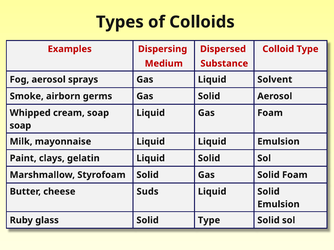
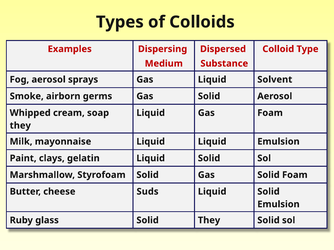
soap at (20, 126): soap -> they
Solid Type: Type -> They
